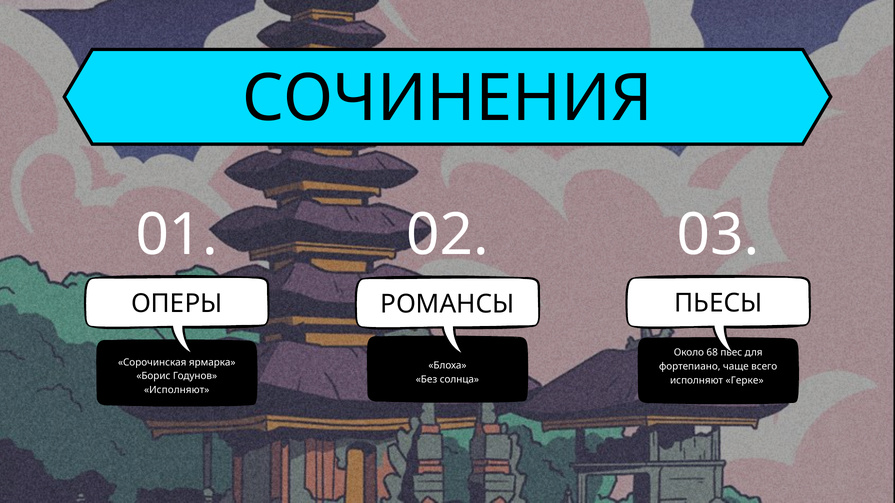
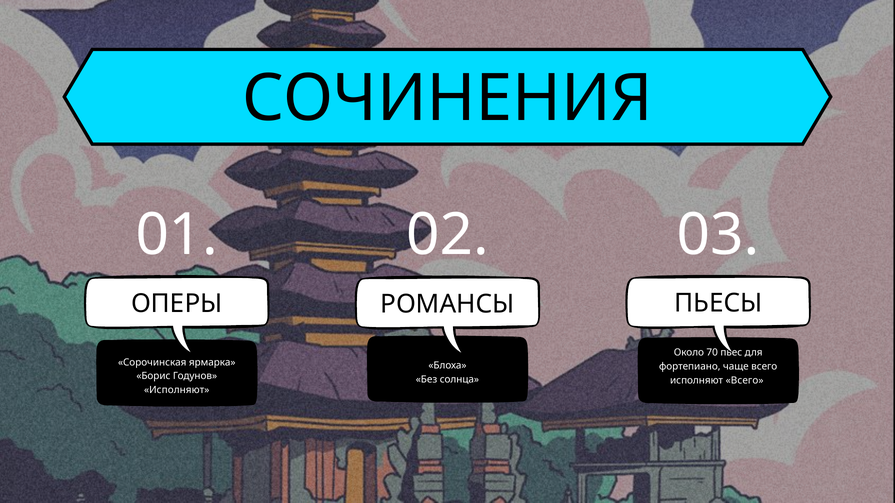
68: 68 -> 70
исполняют Герке: Герке -> Всего
